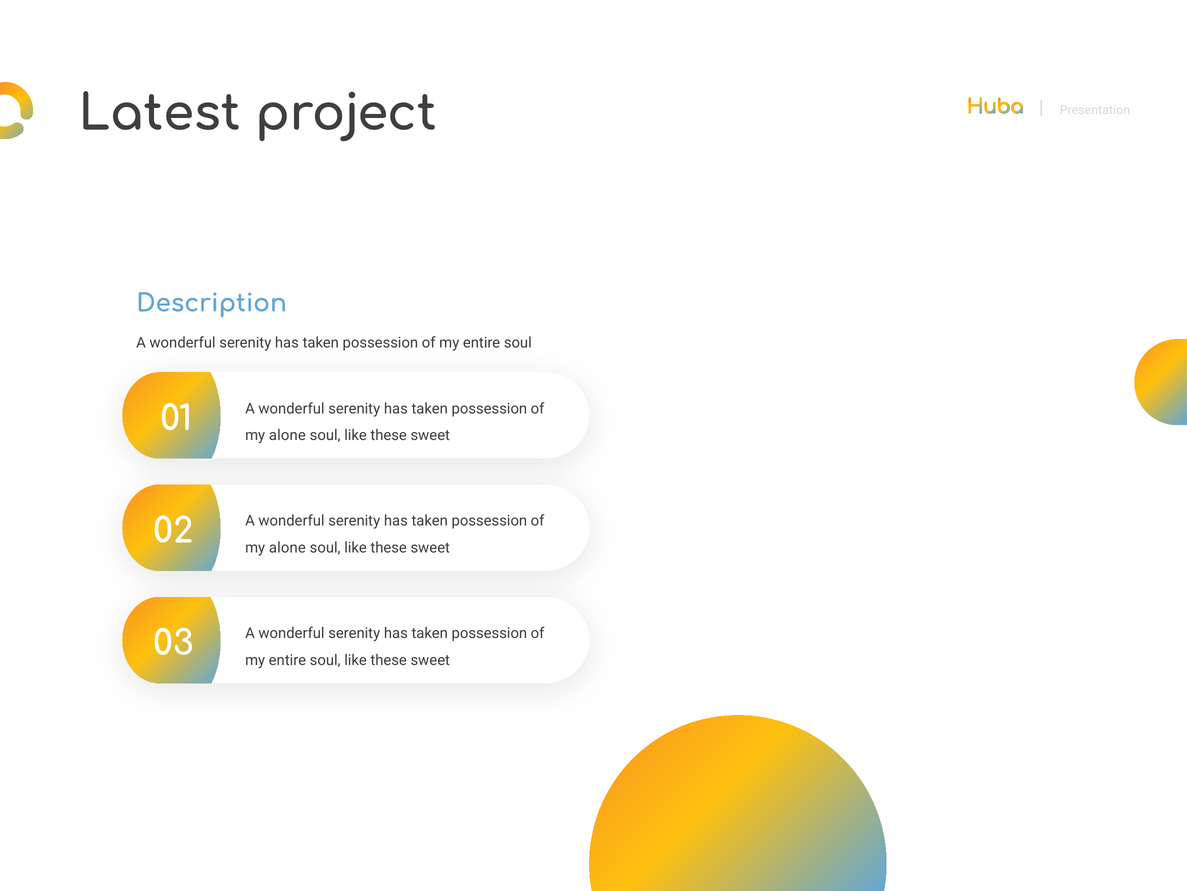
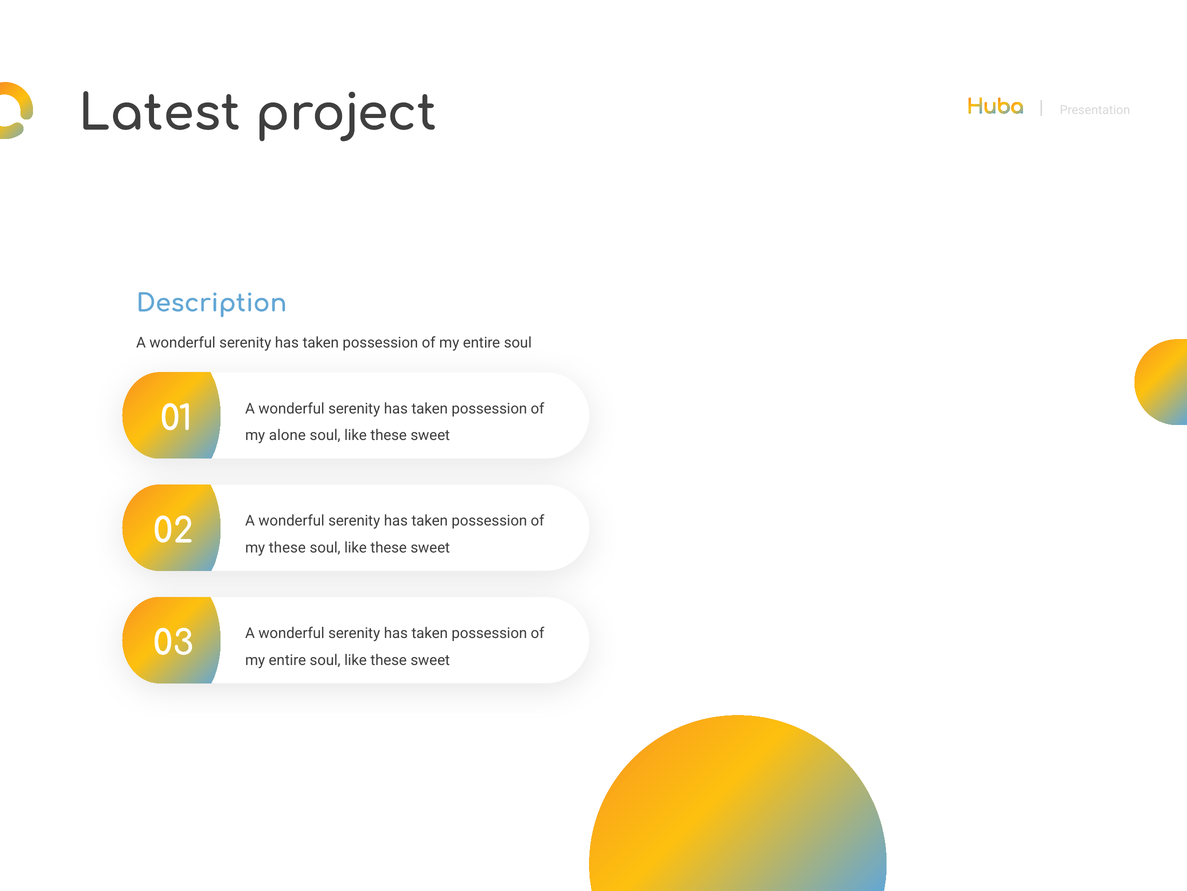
alone at (287, 547): alone -> these
